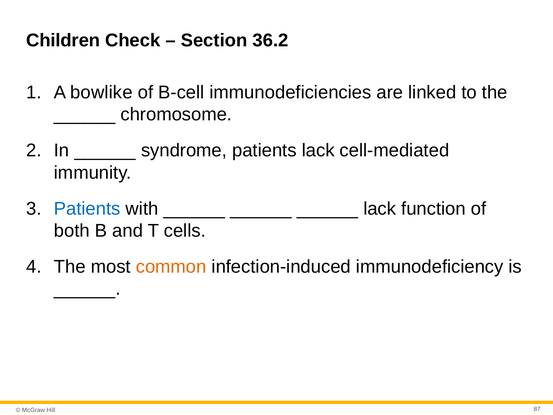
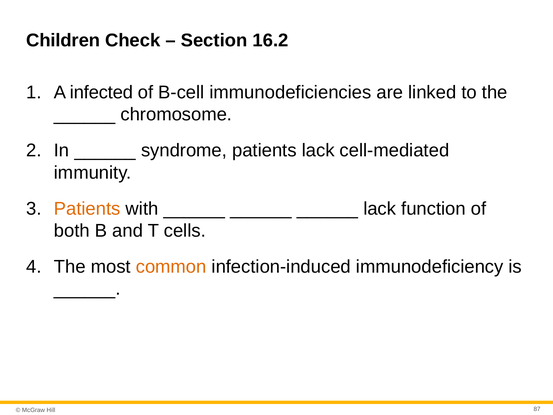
36.2: 36.2 -> 16.2
bowlike: bowlike -> infected
Patients at (87, 208) colour: blue -> orange
